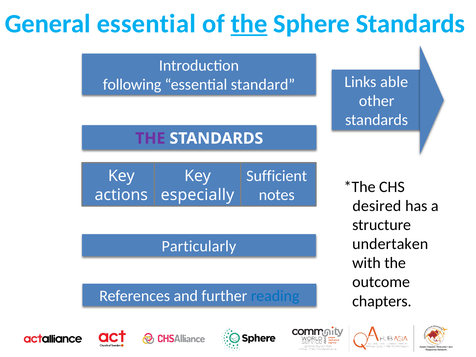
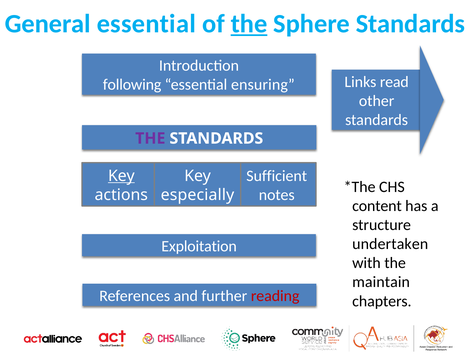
able: able -> read
standard: standard -> ensuring
Key at (121, 176) underline: none -> present
desired: desired -> content
Particularly: Particularly -> Exploitation
outcome: outcome -> maintain
reading colour: blue -> red
